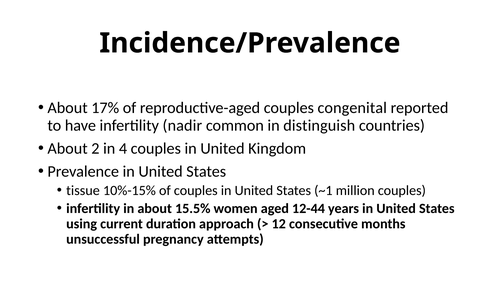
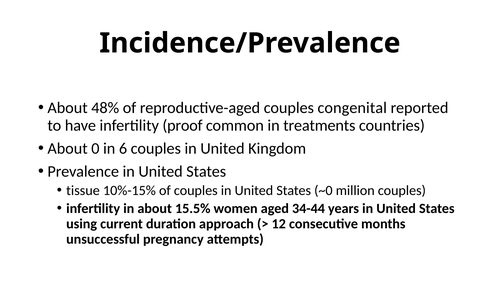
17%: 17% -> 48%
nadir: nadir -> proof
distinguish: distinguish -> treatments
2: 2 -> 0
4: 4 -> 6
~1: ~1 -> ~0
12-44: 12-44 -> 34-44
